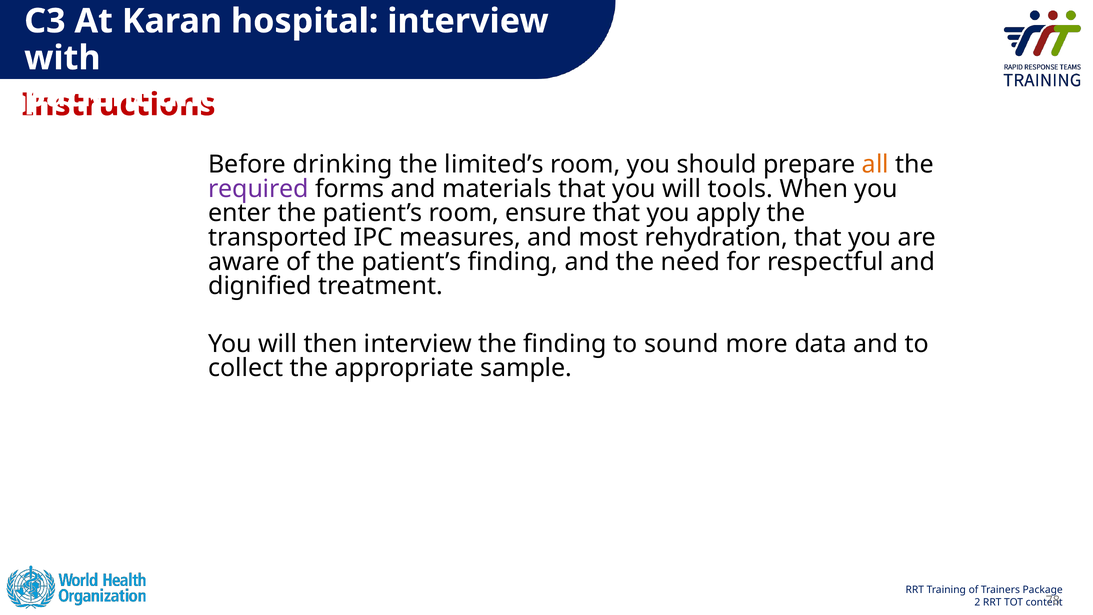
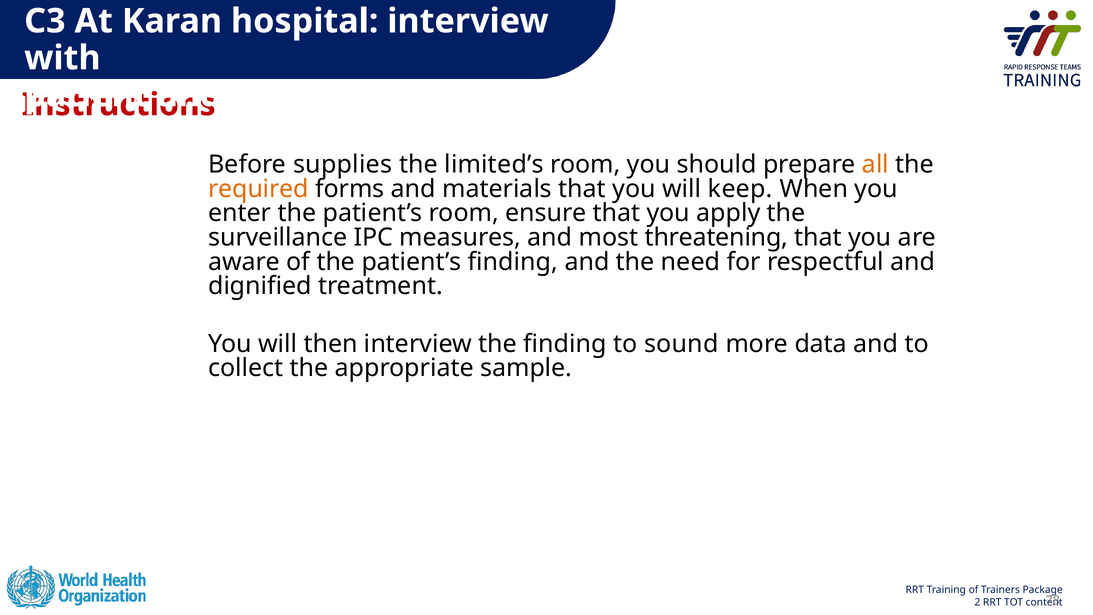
drinking: drinking -> supplies
required colour: purple -> orange
tools: tools -> keep
transported: transported -> surveillance
rehydration: rehydration -> threatening
